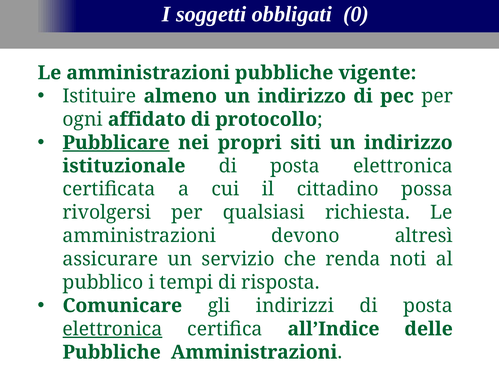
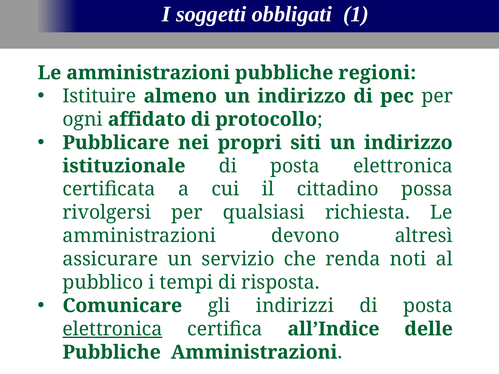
0: 0 -> 1
vigente: vigente -> regioni
Pubblicare underline: present -> none
